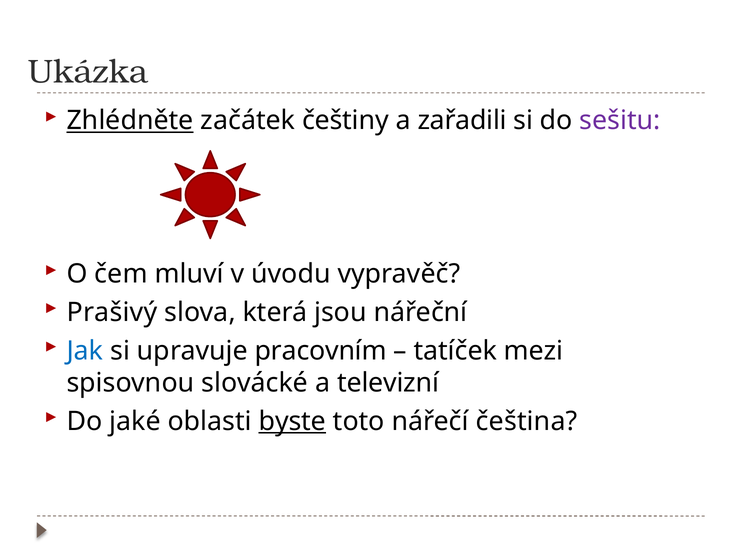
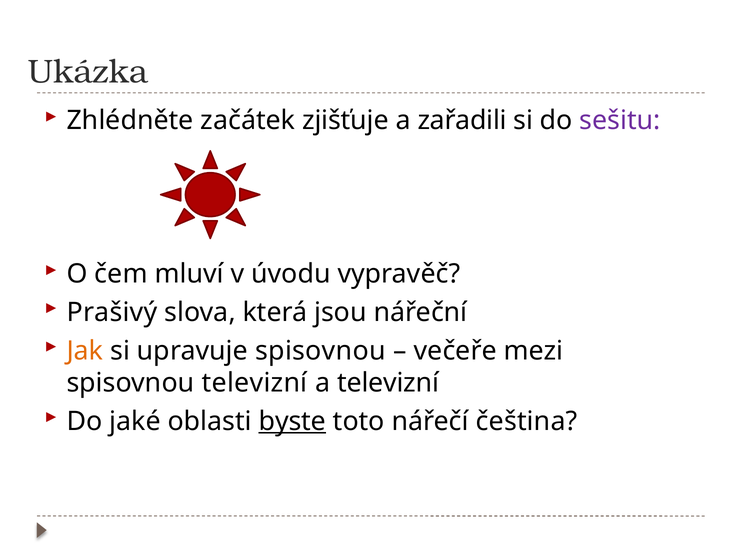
Zhlédněte underline: present -> none
češtiny: češtiny -> zjišťuje
Jak colour: blue -> orange
upravuje pracovním: pracovním -> spisovnou
tatíček: tatíček -> večeře
spisovnou slovácké: slovácké -> televizní
